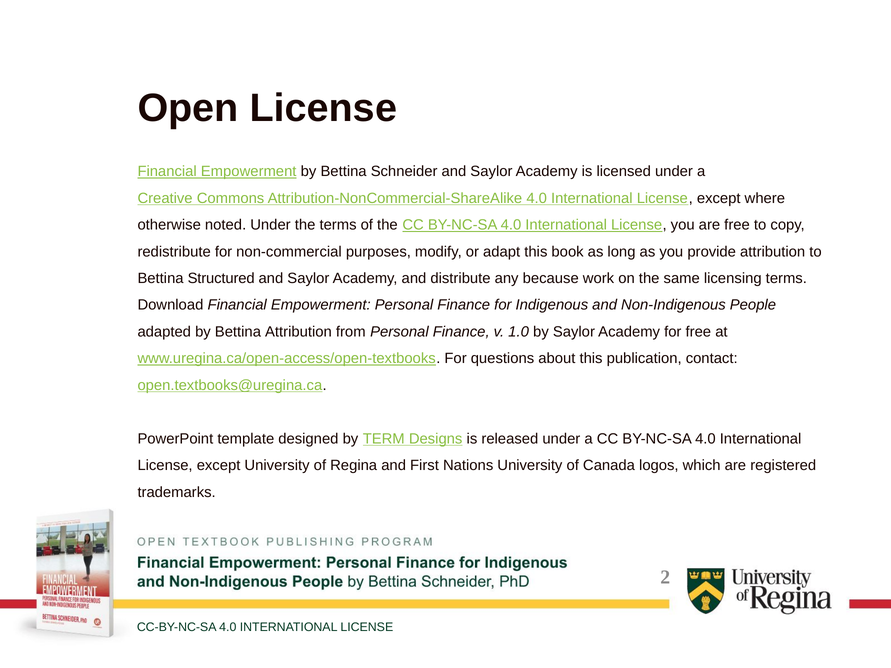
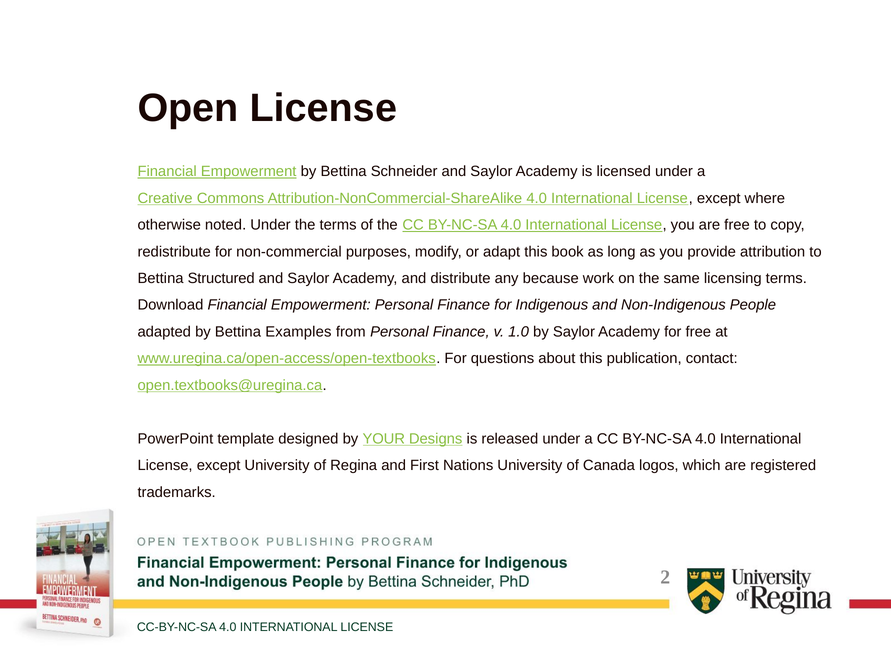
Bettina Attribution: Attribution -> Examples
TERM: TERM -> YOUR
